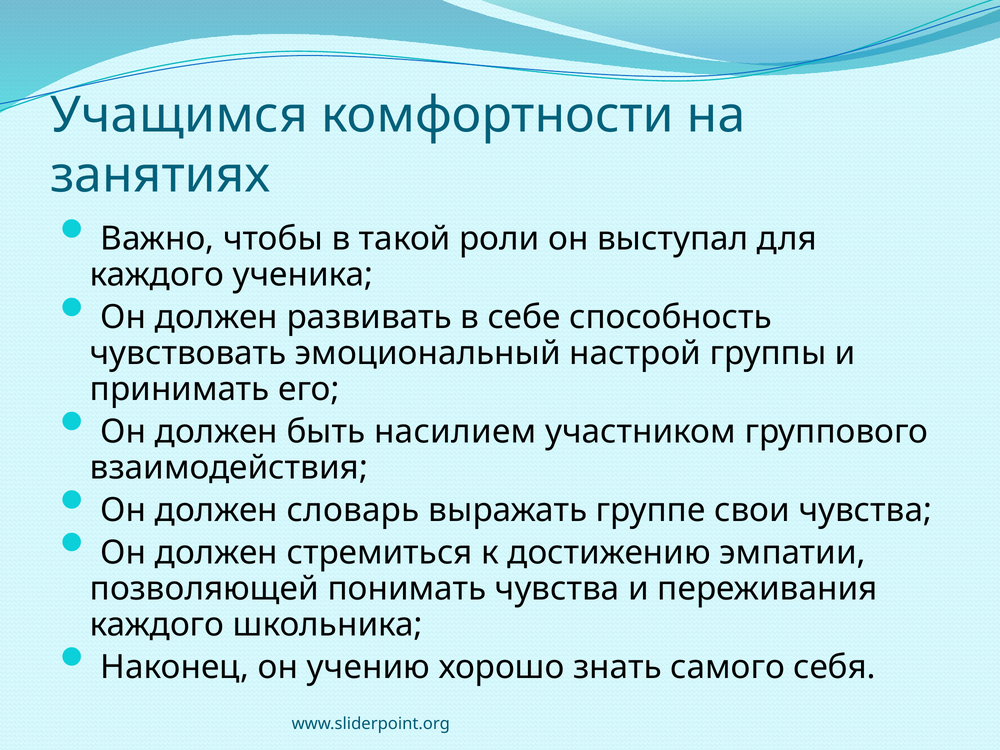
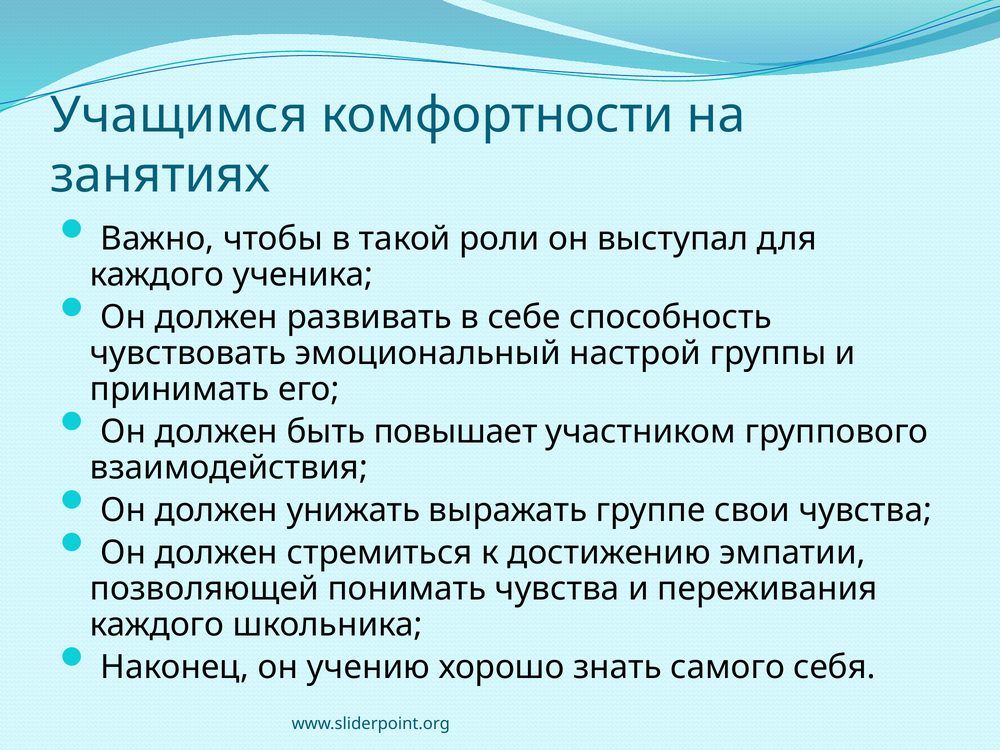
насилием: насилием -> повышает
словарь: словарь -> унижать
